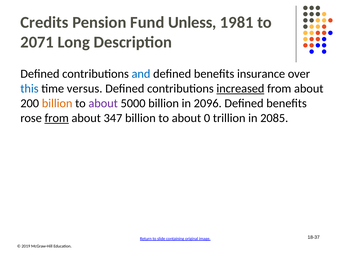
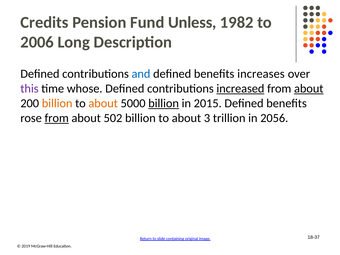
81: 81 -> 82
2071: 2071 -> 2006
insurance: insurance -> increases
this colour: blue -> purple
versus: versus -> whose
about at (309, 89) underline: none -> present
about at (103, 103) colour: purple -> orange
billion at (164, 103) underline: none -> present
2096: 2096 -> 2015
347: 347 -> 502
0: 0 -> 3
2085: 2085 -> 2056
